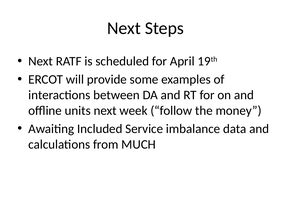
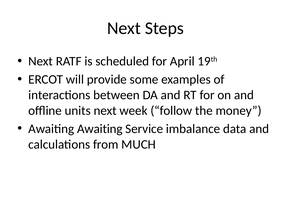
Awaiting Included: Included -> Awaiting
